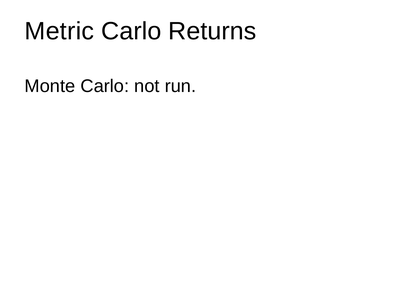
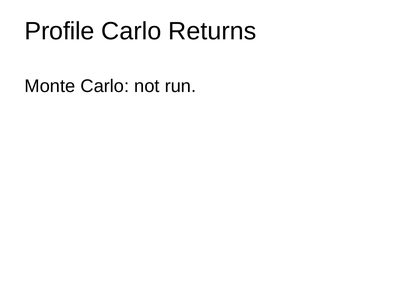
Metric: Metric -> Profile
